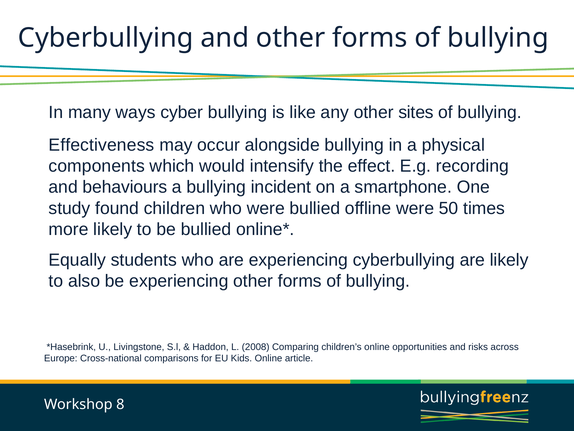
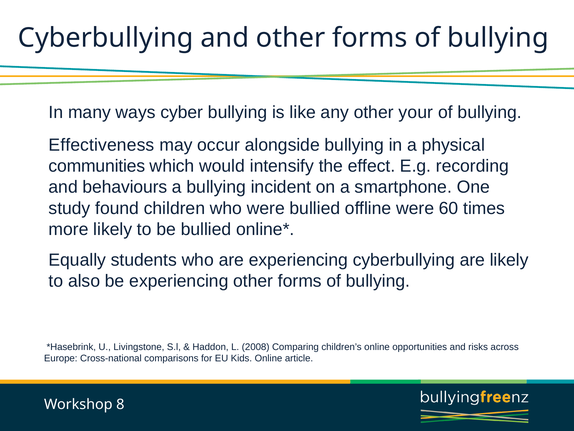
sites: sites -> your
components: components -> communities
50: 50 -> 60
